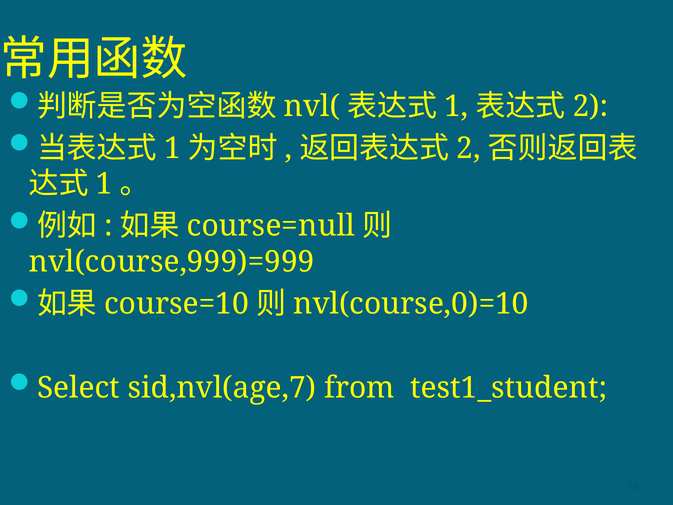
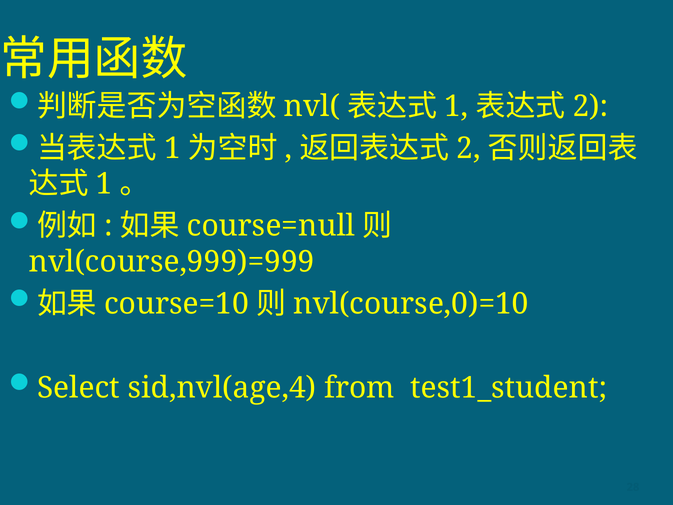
sid,nvl(age,7: sid,nvl(age,7 -> sid,nvl(age,4
